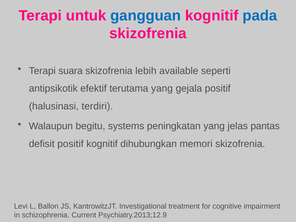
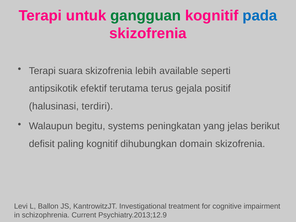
gangguan colour: blue -> green
terutama yang: yang -> terus
pantas: pantas -> berikut
defisit positif: positif -> paling
memori: memori -> domain
